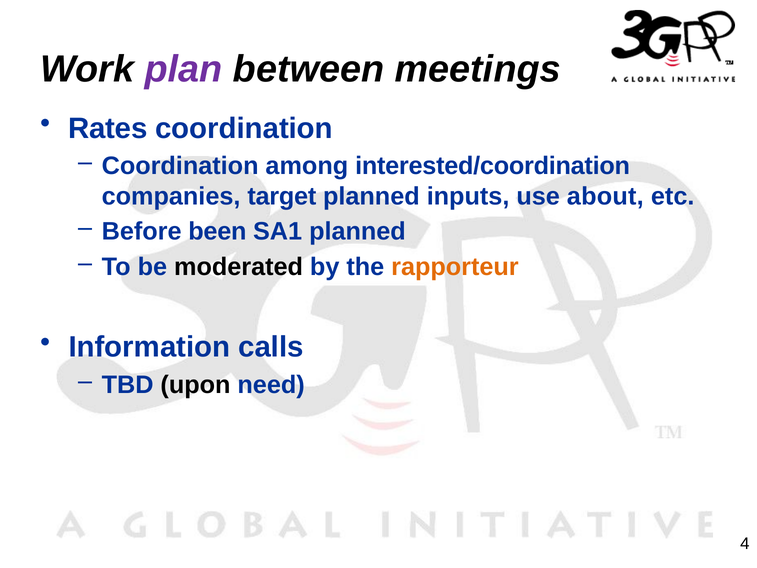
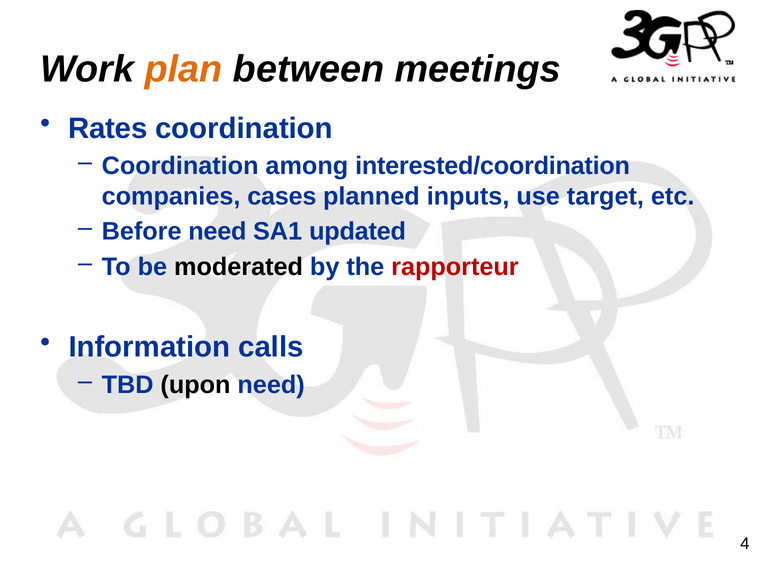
plan colour: purple -> orange
target: target -> cases
about: about -> target
Before been: been -> need
SA1 planned: planned -> updated
rapporteur colour: orange -> red
